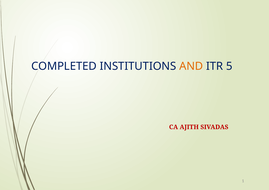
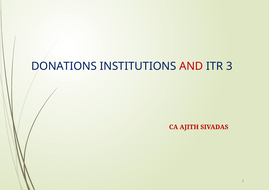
COMPLETED: COMPLETED -> DONATIONS
AND colour: orange -> red
5: 5 -> 3
